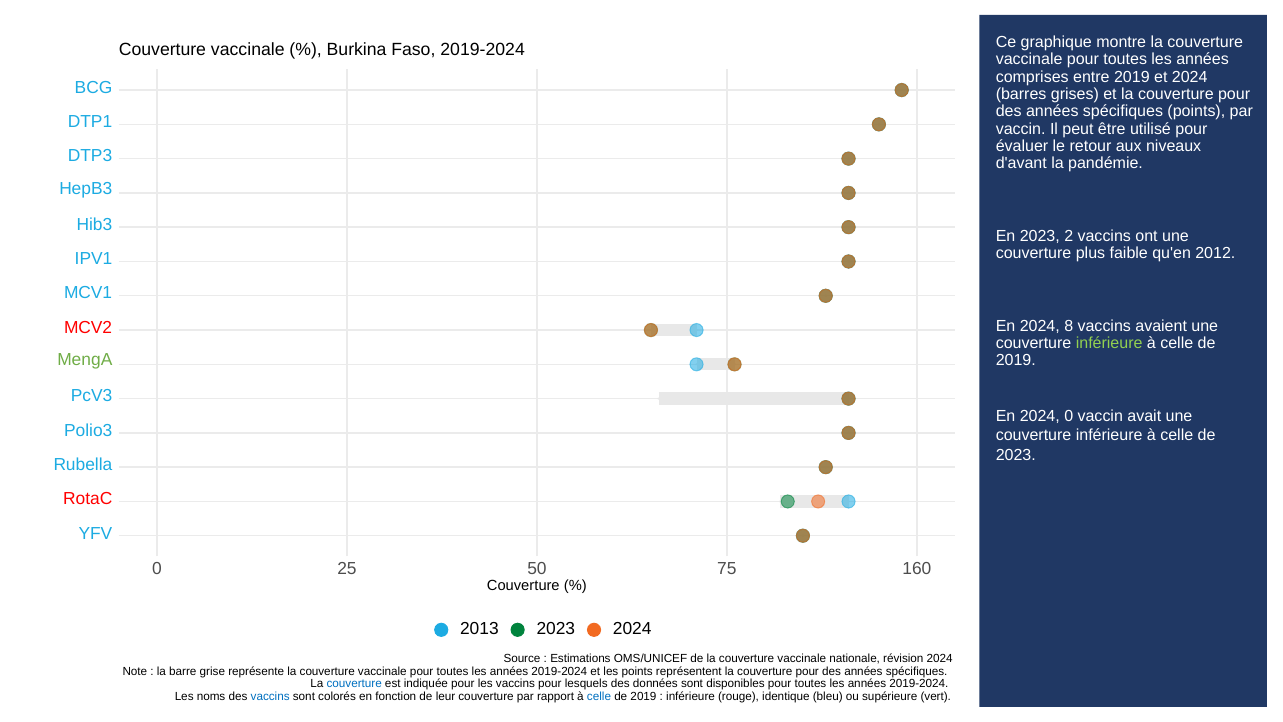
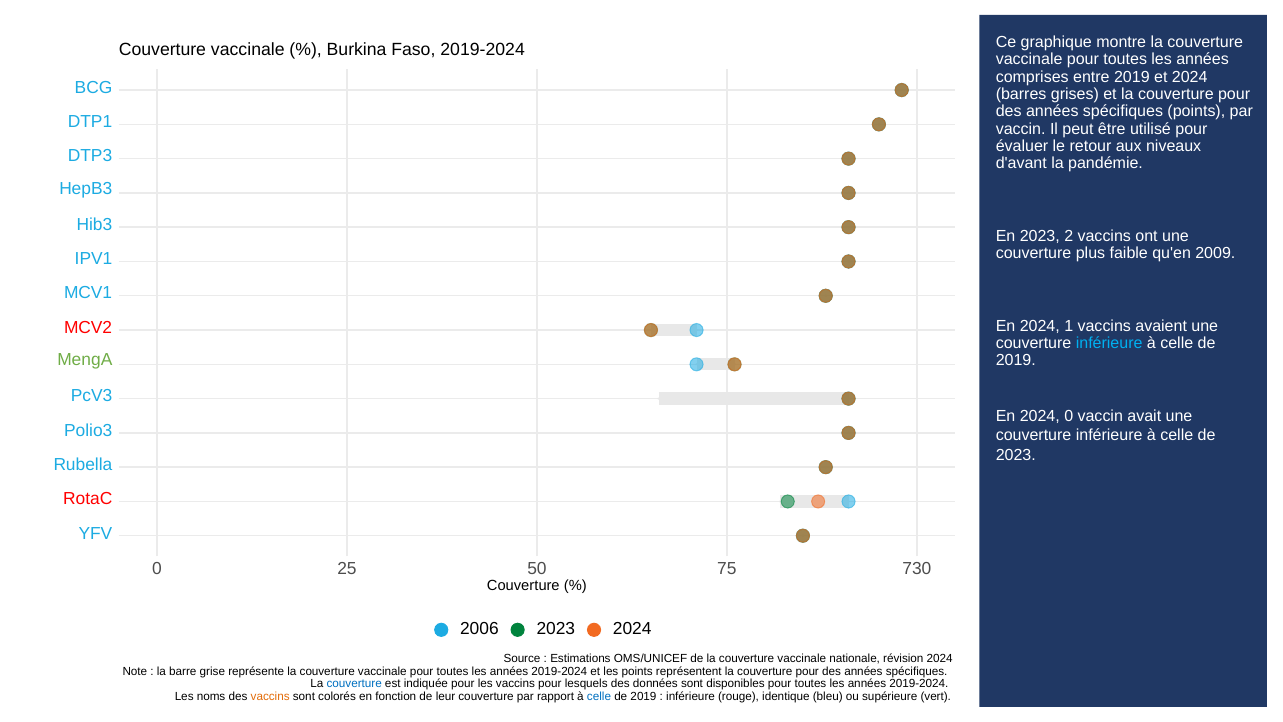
2012: 2012 -> 2009
8: 8 -> 1
inférieure at (1109, 343) colour: light green -> light blue
160: 160 -> 730
2013: 2013 -> 2006
vaccins at (270, 696) colour: blue -> orange
